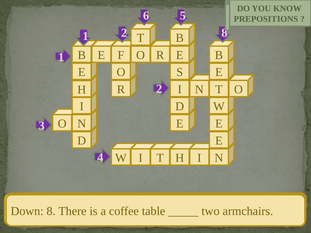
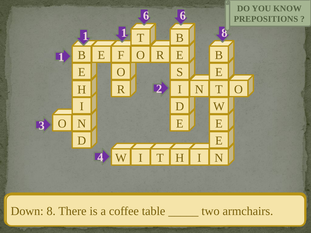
6 5: 5 -> 6
2 at (124, 33): 2 -> 1
